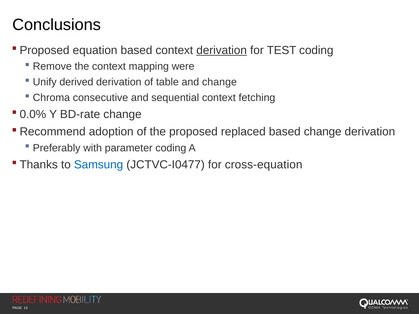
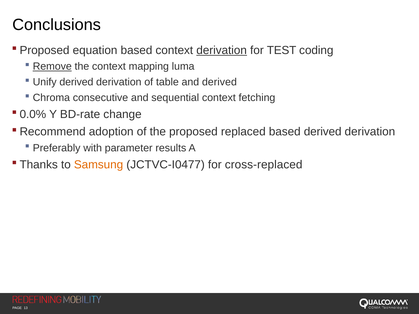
Remove underline: none -> present
were: were -> luma
and change: change -> derived
based change: change -> derived
parameter coding: coding -> results
Samsung colour: blue -> orange
cross-equation: cross-equation -> cross-replaced
